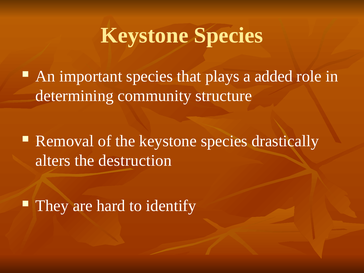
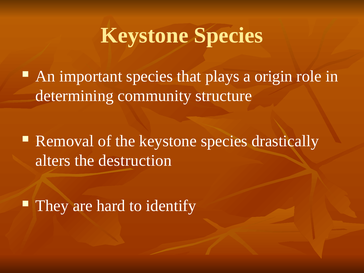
added: added -> origin
